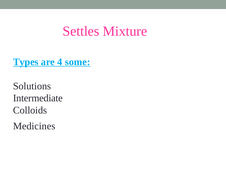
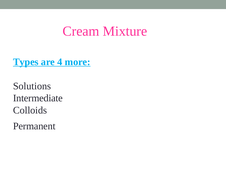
Settles: Settles -> Cream
some: some -> more
Medicines: Medicines -> Permanent
